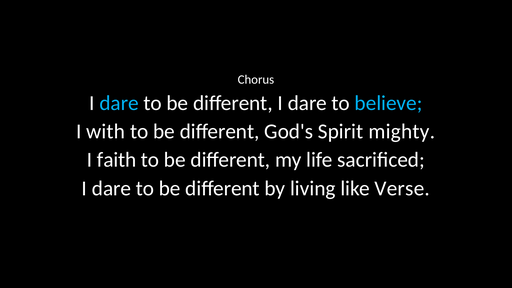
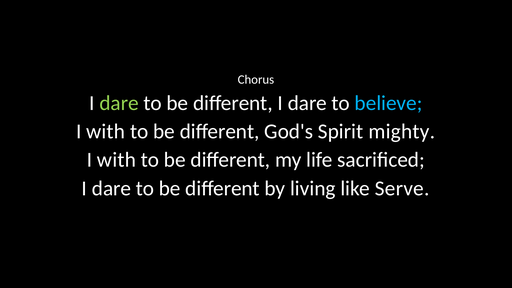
dare at (119, 103) colour: light blue -> light green
faith at (117, 160): faith -> with
Verse: Verse -> Serve
